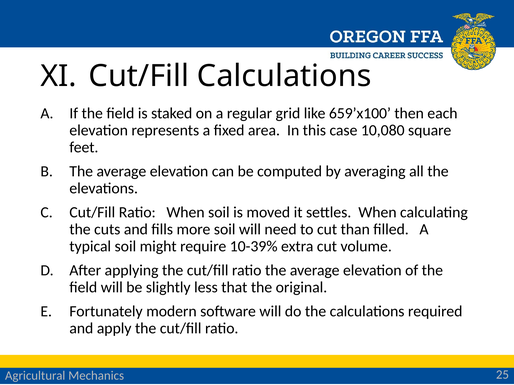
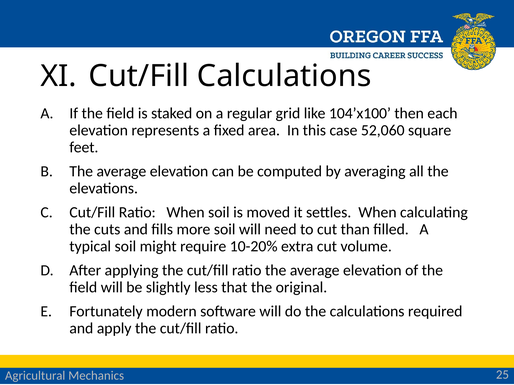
659’x100: 659’x100 -> 104’x100
10,080: 10,080 -> 52,060
10-39%: 10-39% -> 10-20%
